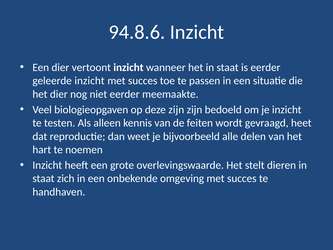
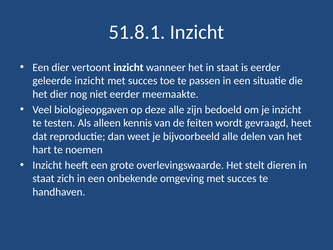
94.8.6: 94.8.6 -> 51.8.1
deze zijn: zijn -> alle
